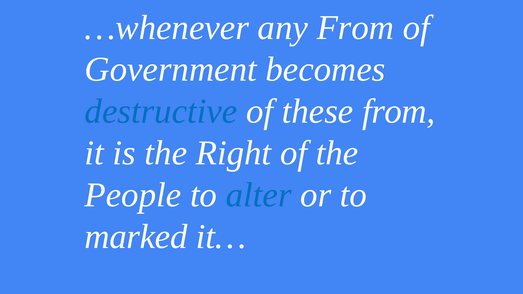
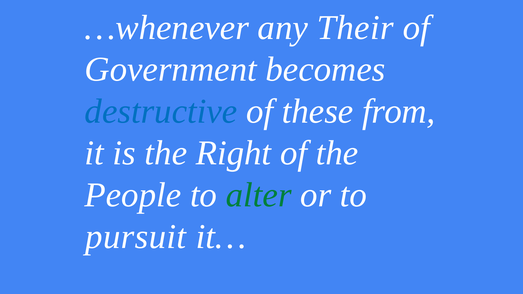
any From: From -> Their
alter colour: blue -> green
marked: marked -> pursuit
